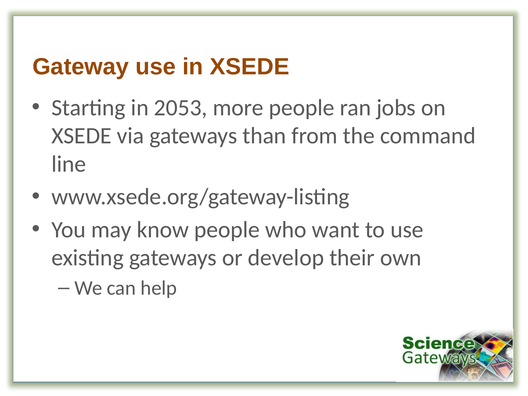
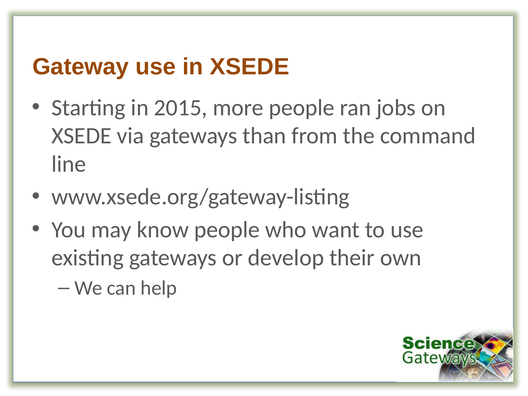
2053: 2053 -> 2015
